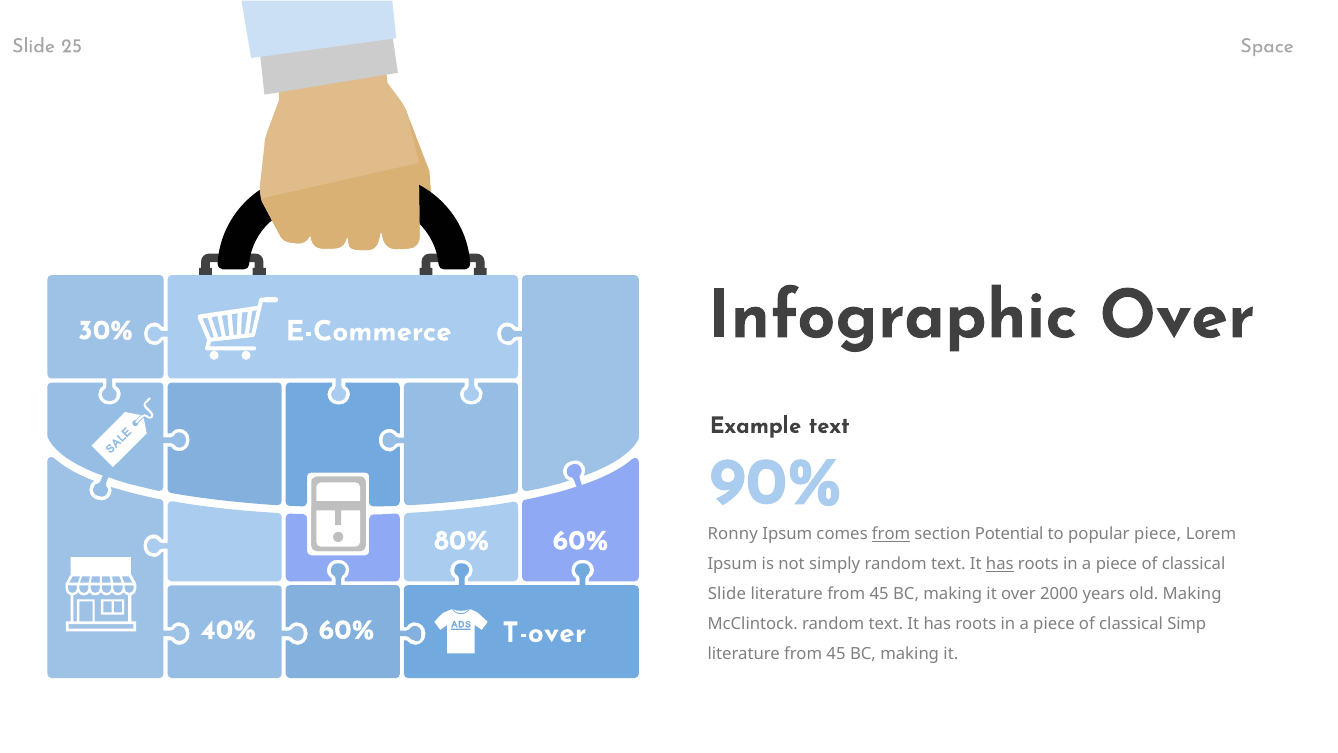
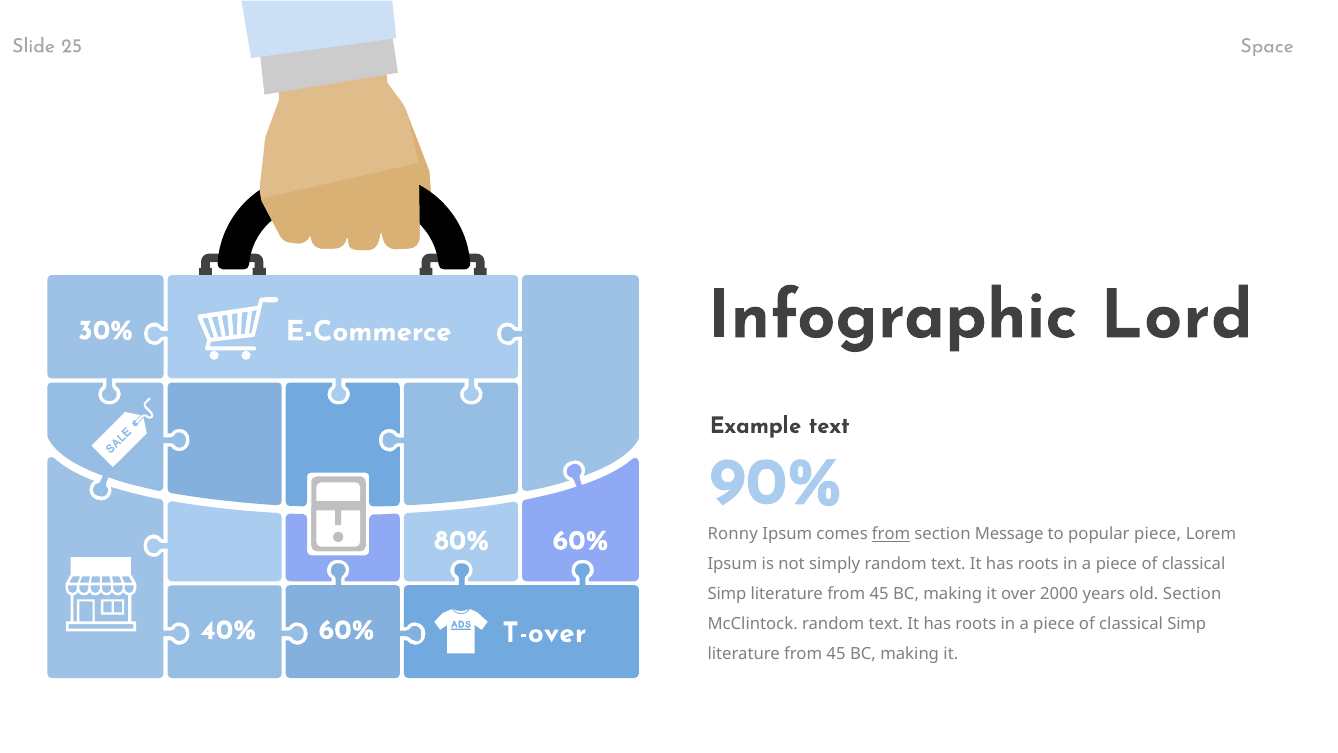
Infographic Over: Over -> Lord
Potential: Potential -> Message
has at (1000, 564) underline: present -> none
Slide at (727, 594): Slide -> Simp
old Making: Making -> Section
